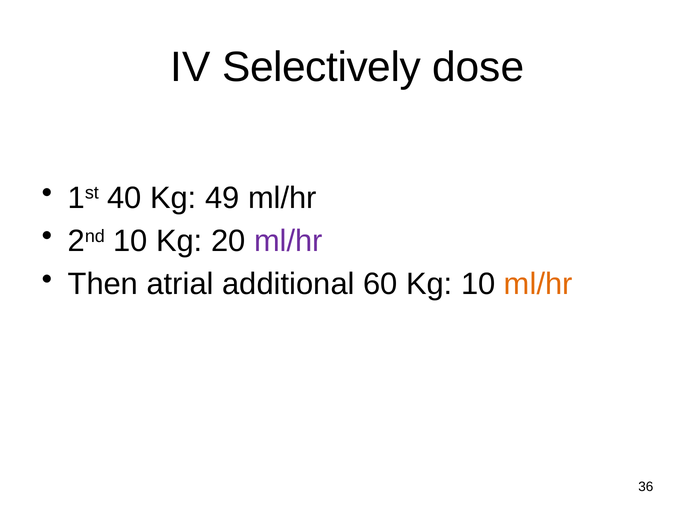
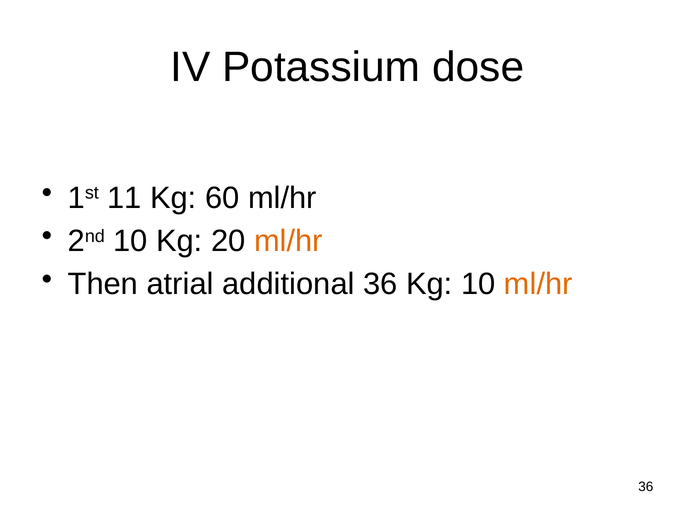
Selectively: Selectively -> Potassium
40: 40 -> 11
49: 49 -> 60
ml/hr at (288, 241) colour: purple -> orange
additional 60: 60 -> 36
